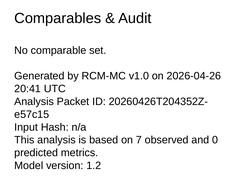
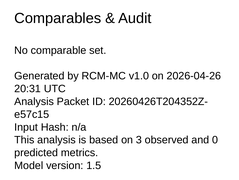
20:41: 20:41 -> 20:31
7: 7 -> 3
1.2: 1.2 -> 1.5
